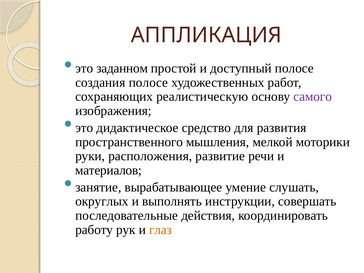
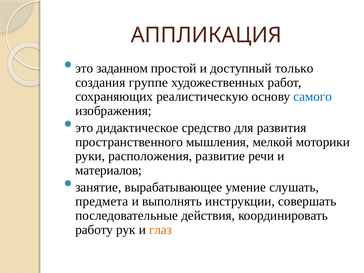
доступный полосе: полосе -> только
создания полосе: полосе -> группе
самого colour: purple -> blue
округлых: округлых -> предмета
